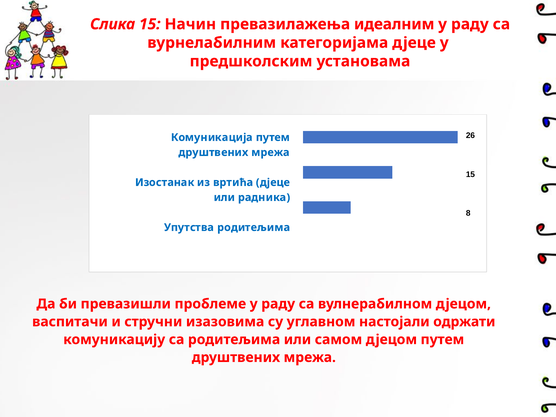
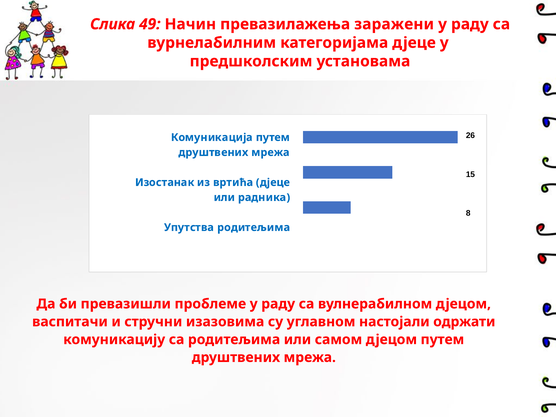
Слика 15: 15 -> 49
идеалним: идеалним -> заражени
